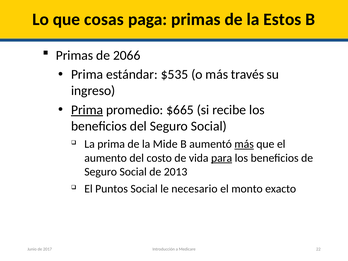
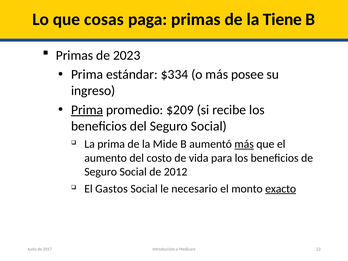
Estos: Estos -> Tiene
2066: 2066 -> 2023
$535: $535 -> $334
través: través -> posee
$665: $665 -> $209
para underline: present -> none
2013: 2013 -> 2012
Puntos: Puntos -> Gastos
exacto underline: none -> present
